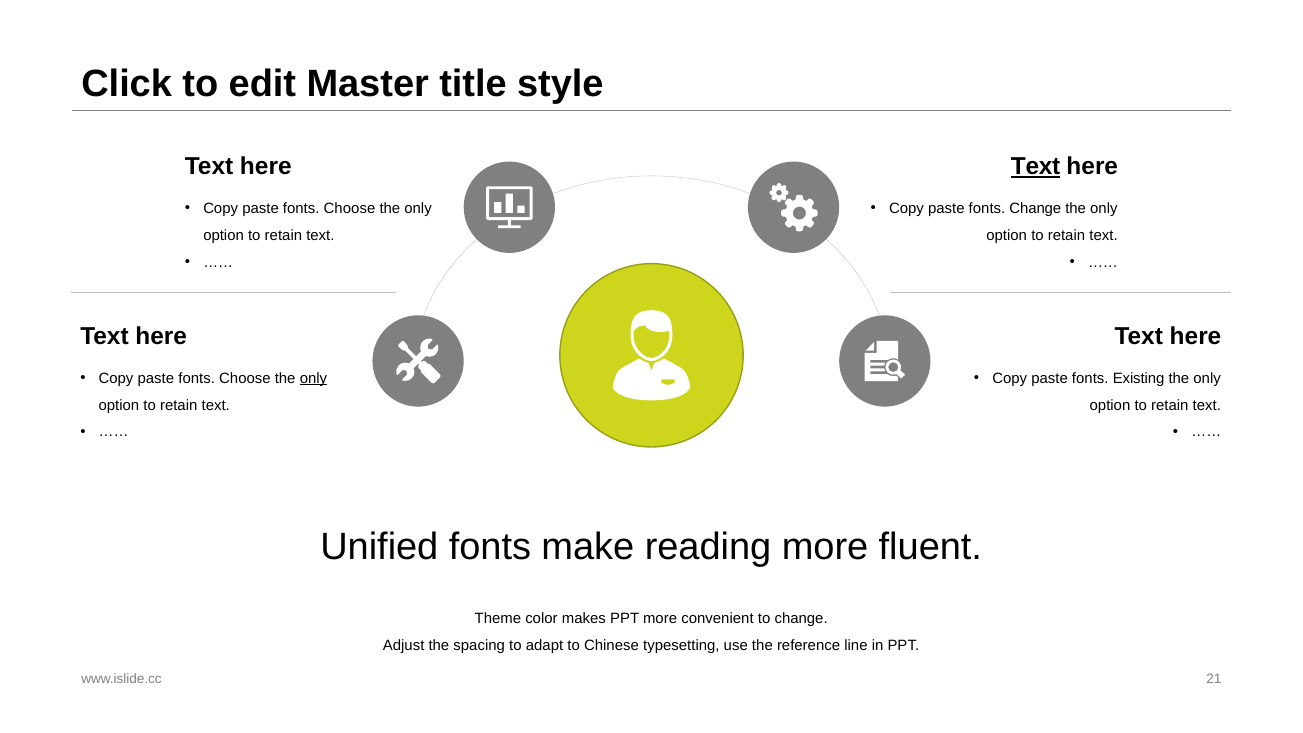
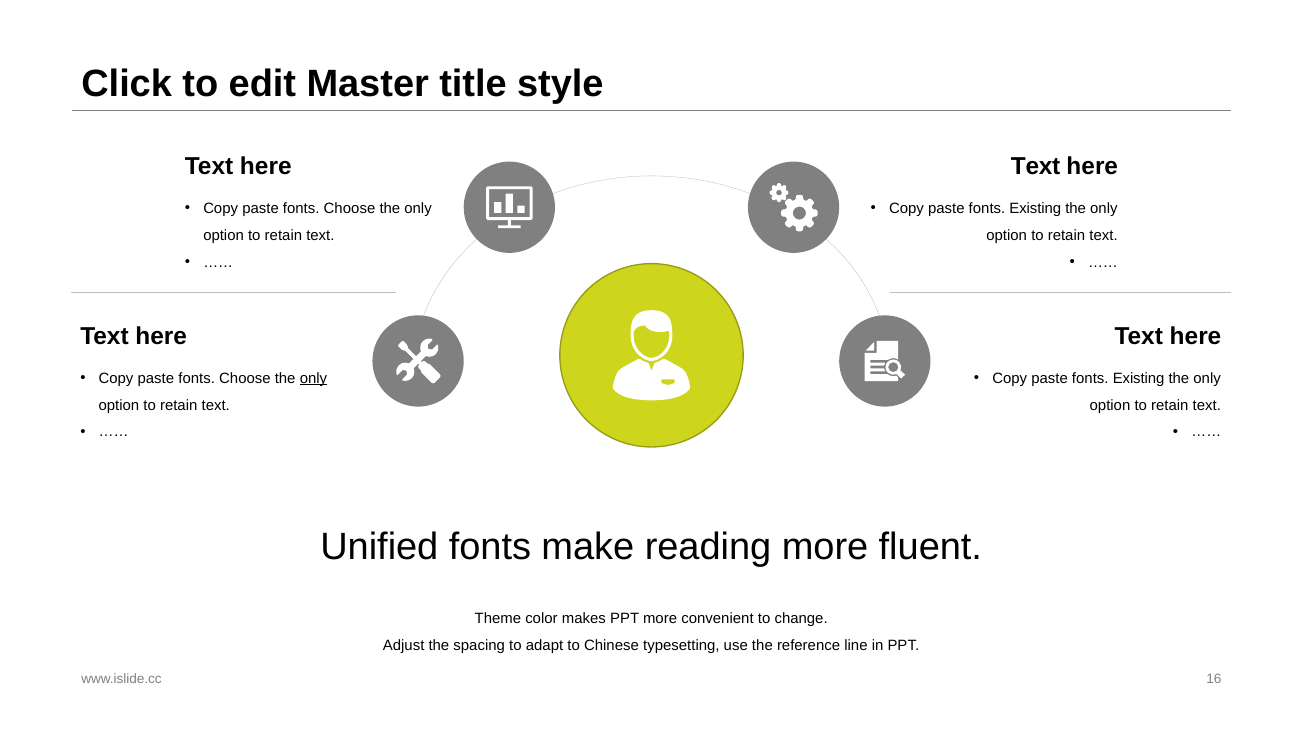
Text at (1036, 167) underline: present -> none
Change at (1035, 208): Change -> Existing
21: 21 -> 16
